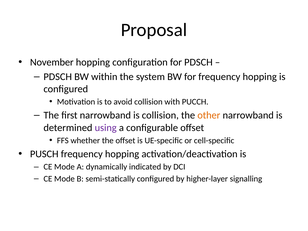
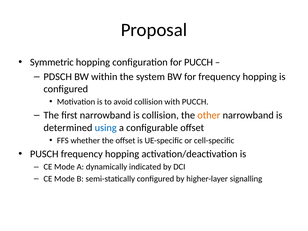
November: November -> Symmetric
for PDSCH: PDSCH -> PUCCH
using colour: purple -> blue
